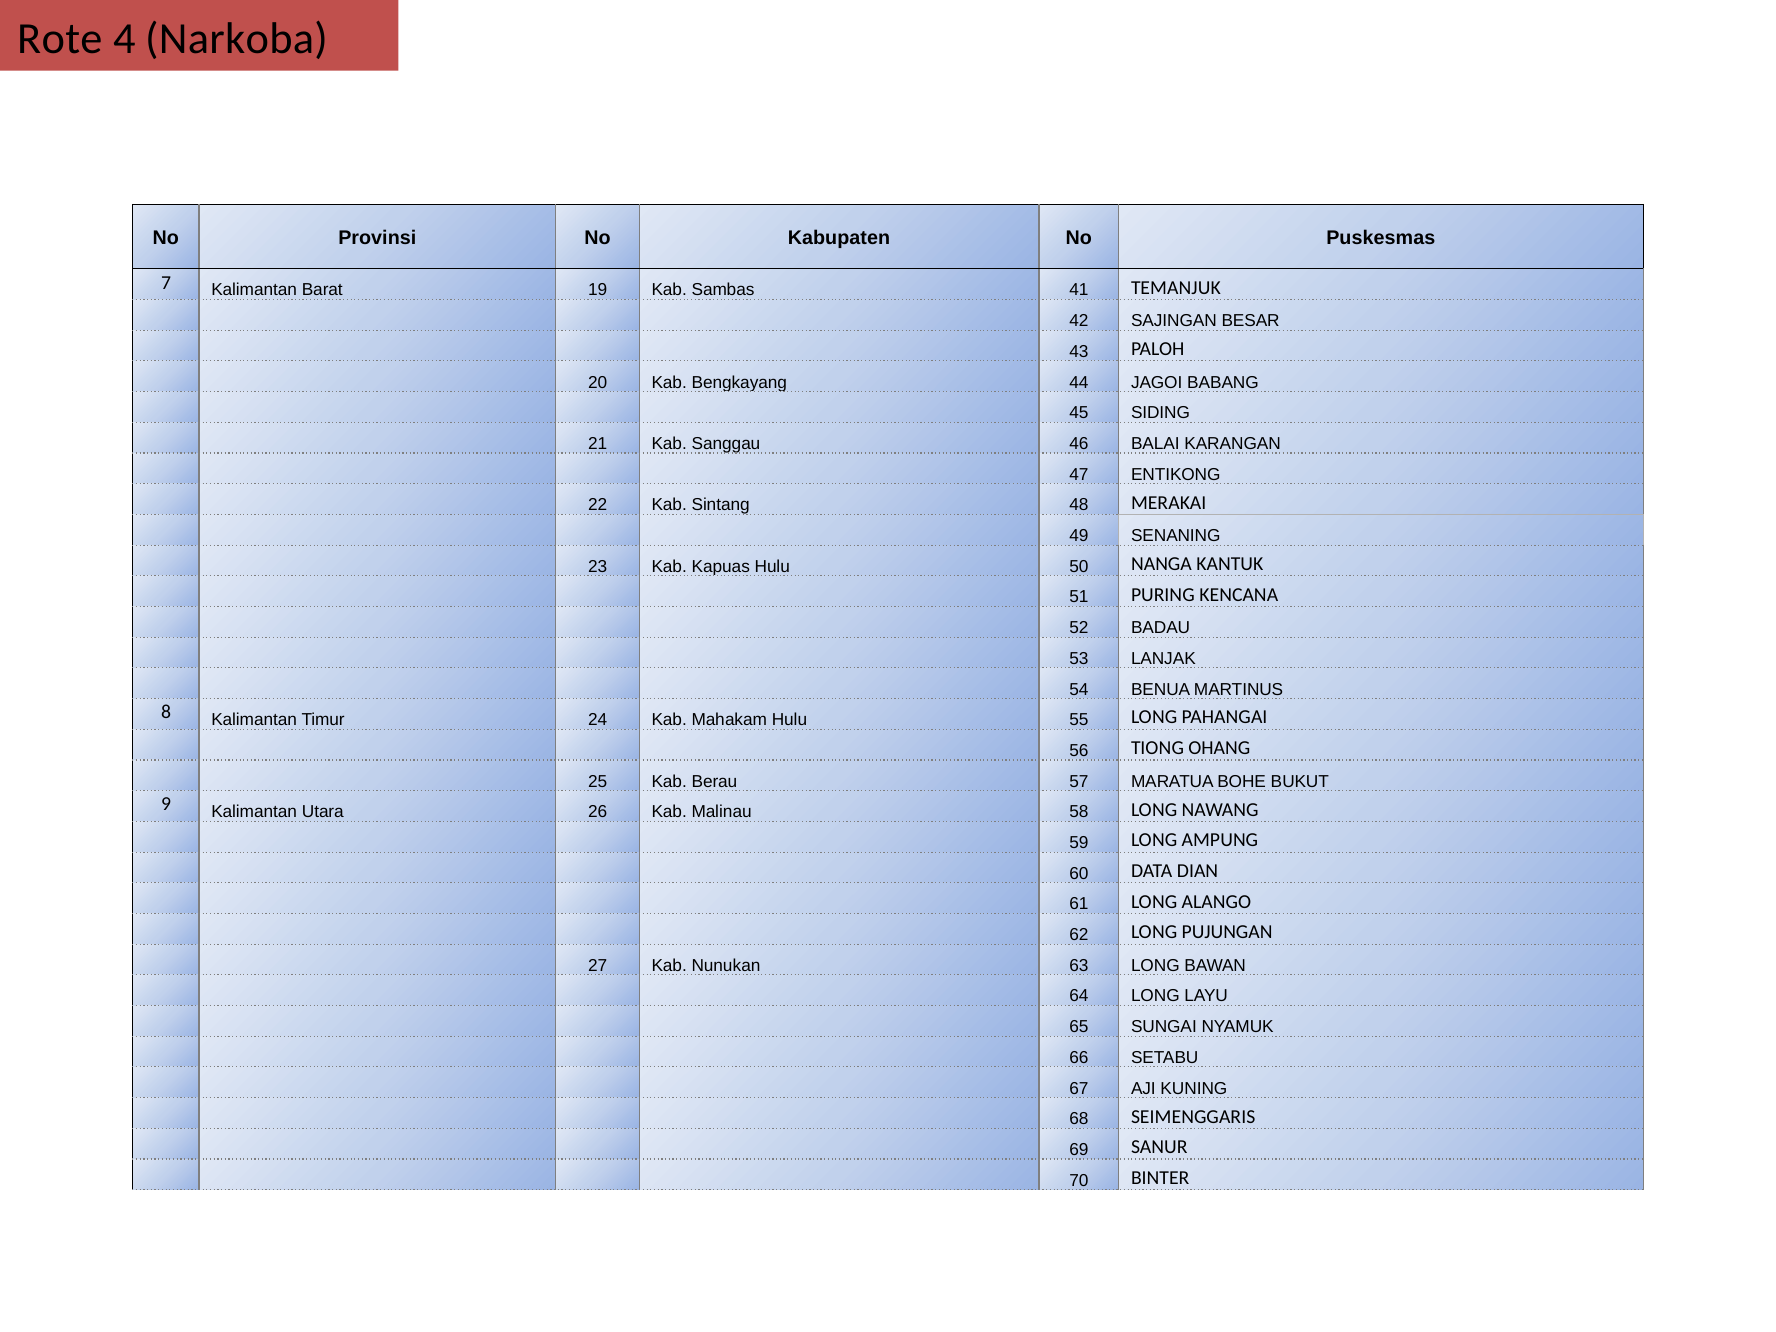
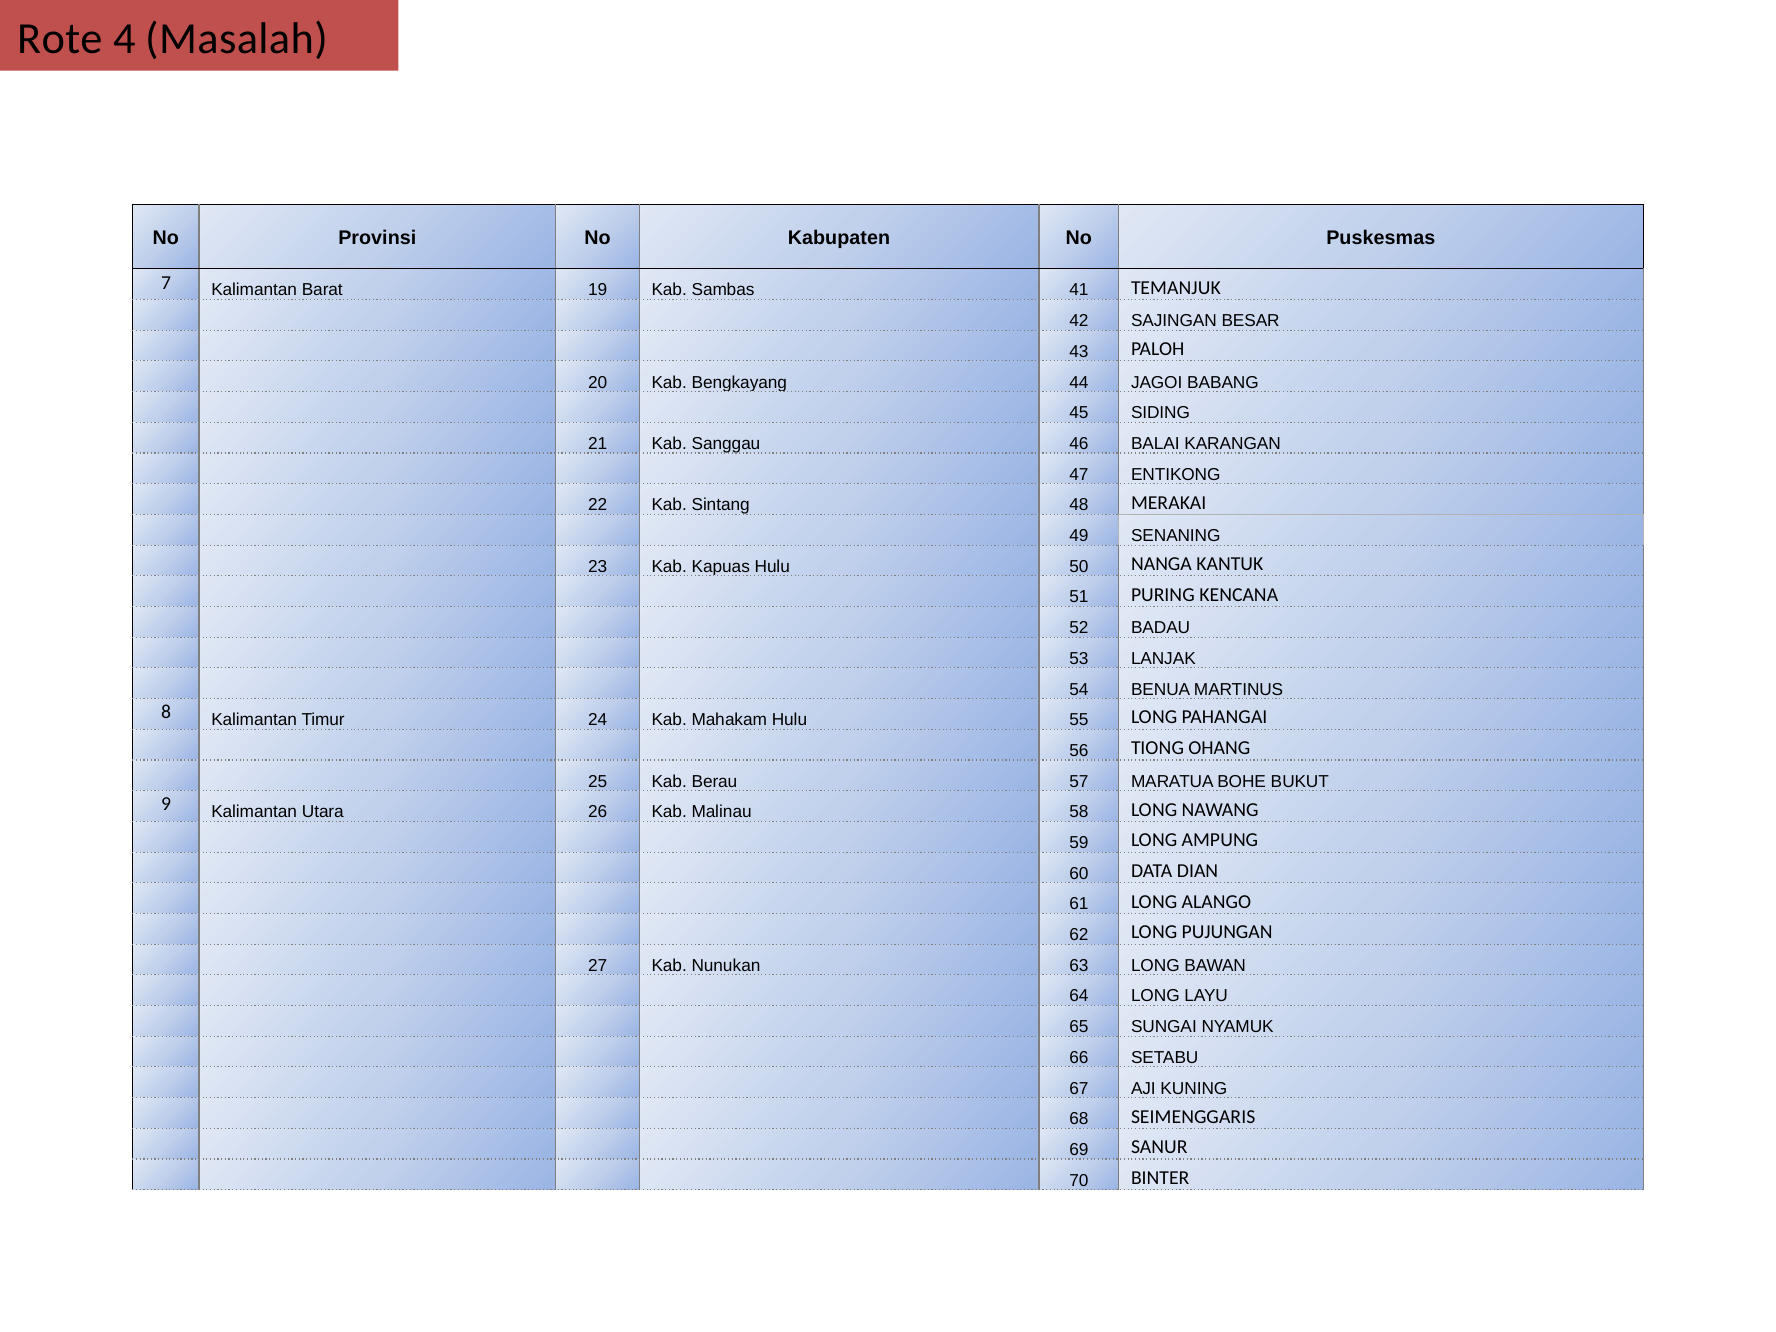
Narkoba: Narkoba -> Masalah
